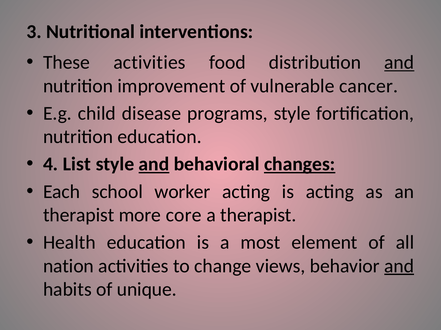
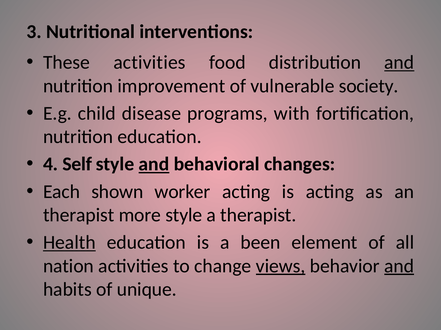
cancer: cancer -> society
programs style: style -> with
List: List -> Self
changes underline: present -> none
school: school -> shown
more core: core -> style
Health underline: none -> present
most: most -> been
views underline: none -> present
